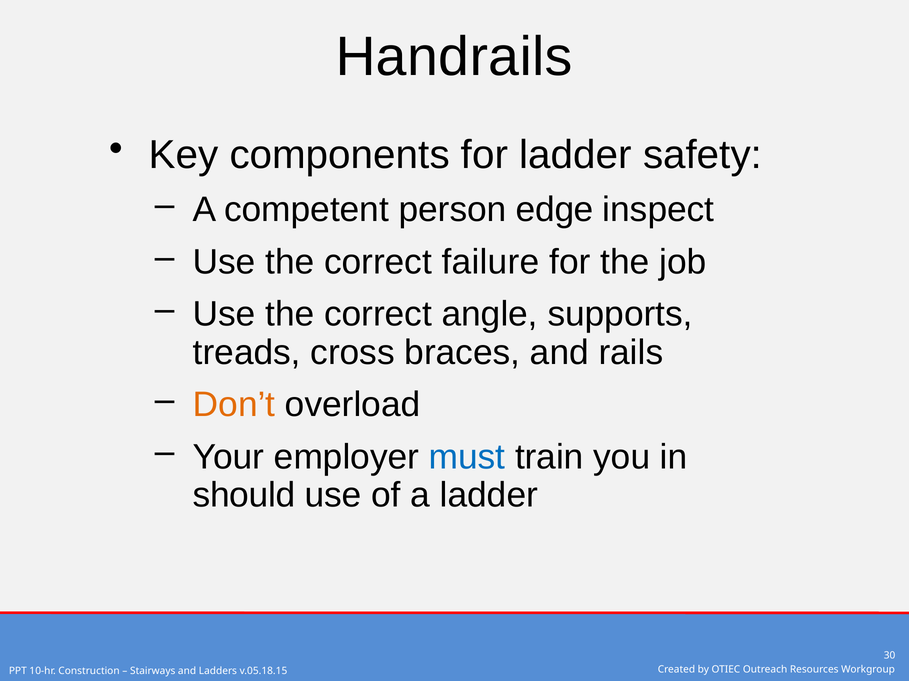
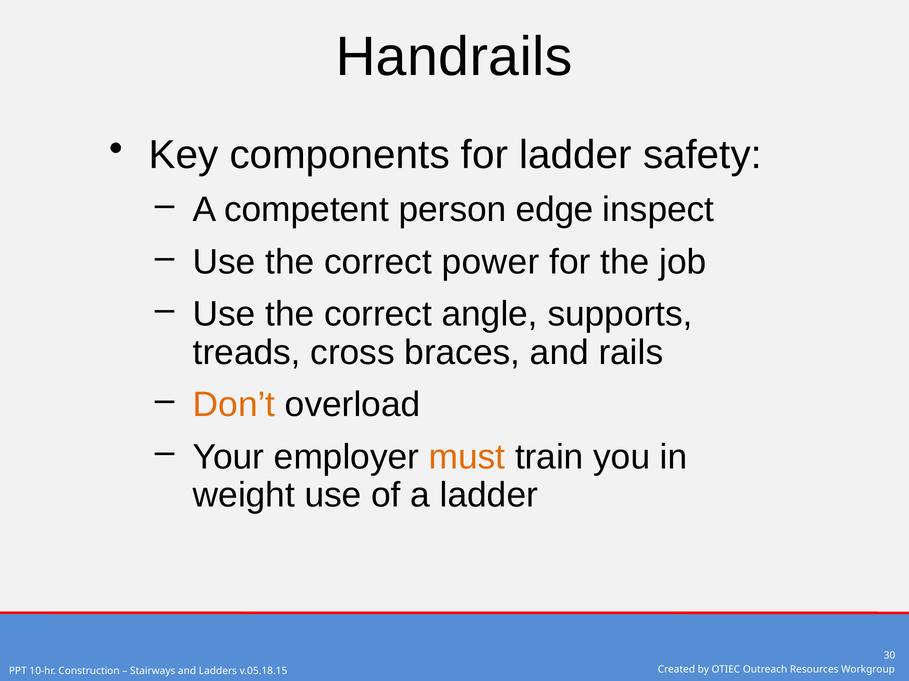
failure: failure -> power
must colour: blue -> orange
should: should -> weight
